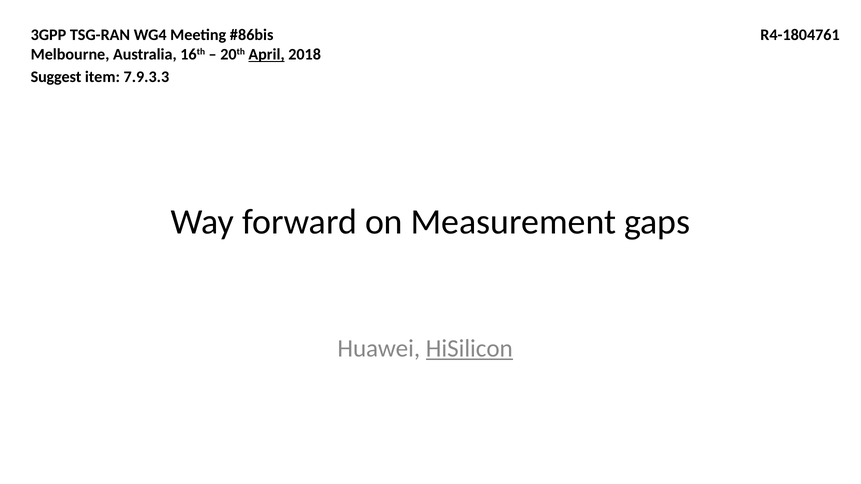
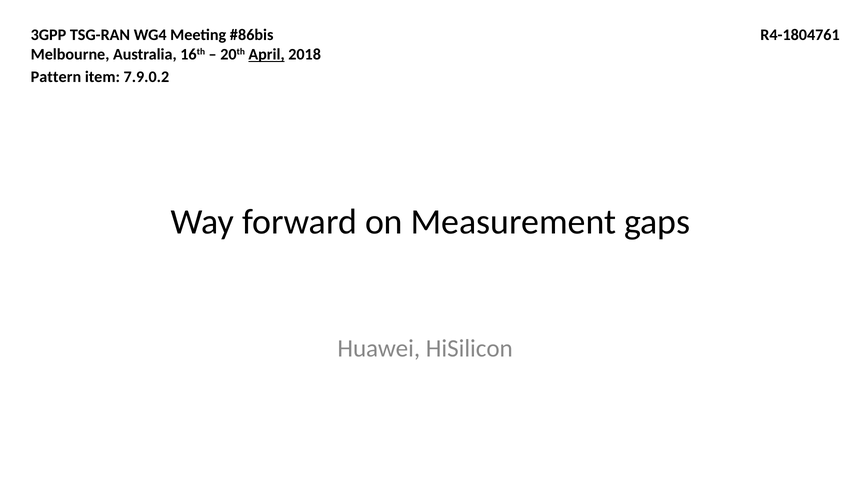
Suggest: Suggest -> Pattern
7.9.3.3: 7.9.3.3 -> 7.9.0.2
HiSilicon underline: present -> none
